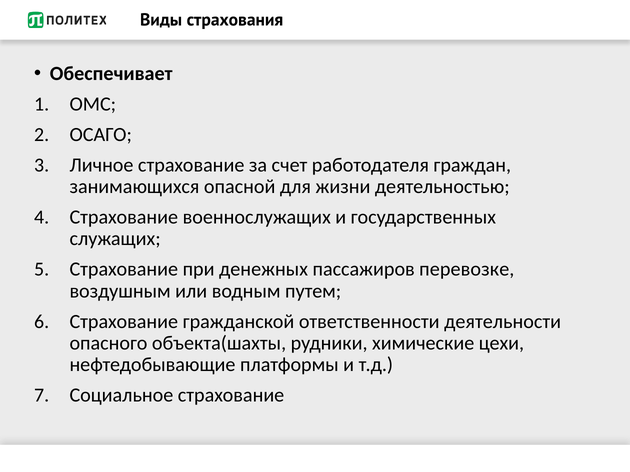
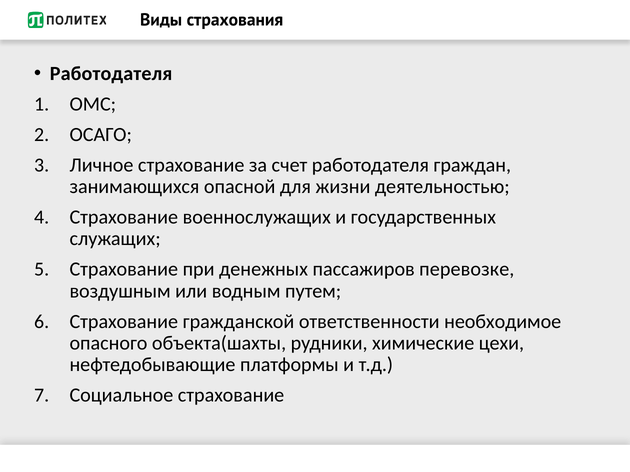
Обеспечивает at (111, 74): Обеспечивает -> Работодателя
деятельности: деятельности -> необходимое
